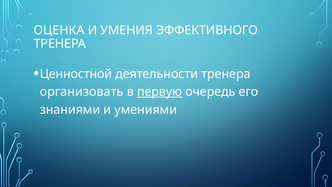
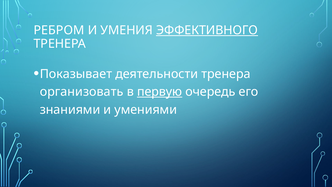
ОЦЕНКА: ОЦЕНКА -> РЕБРОМ
ЭФФЕКТИВНОГО underline: none -> present
Ценностной: Ценностной -> Показывает
